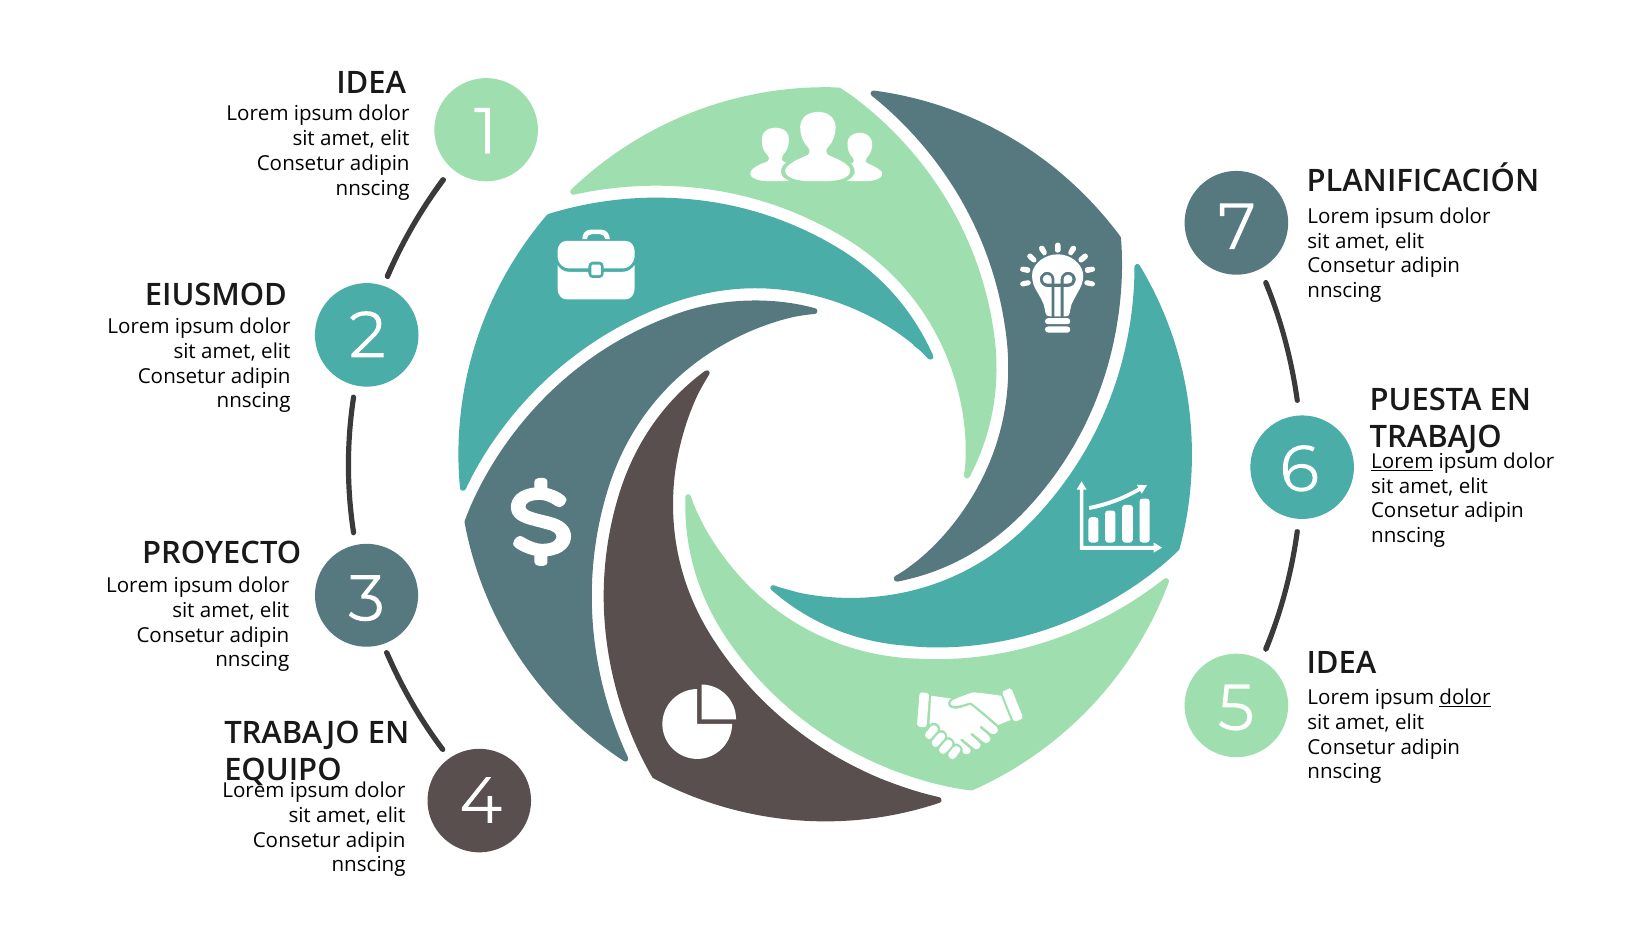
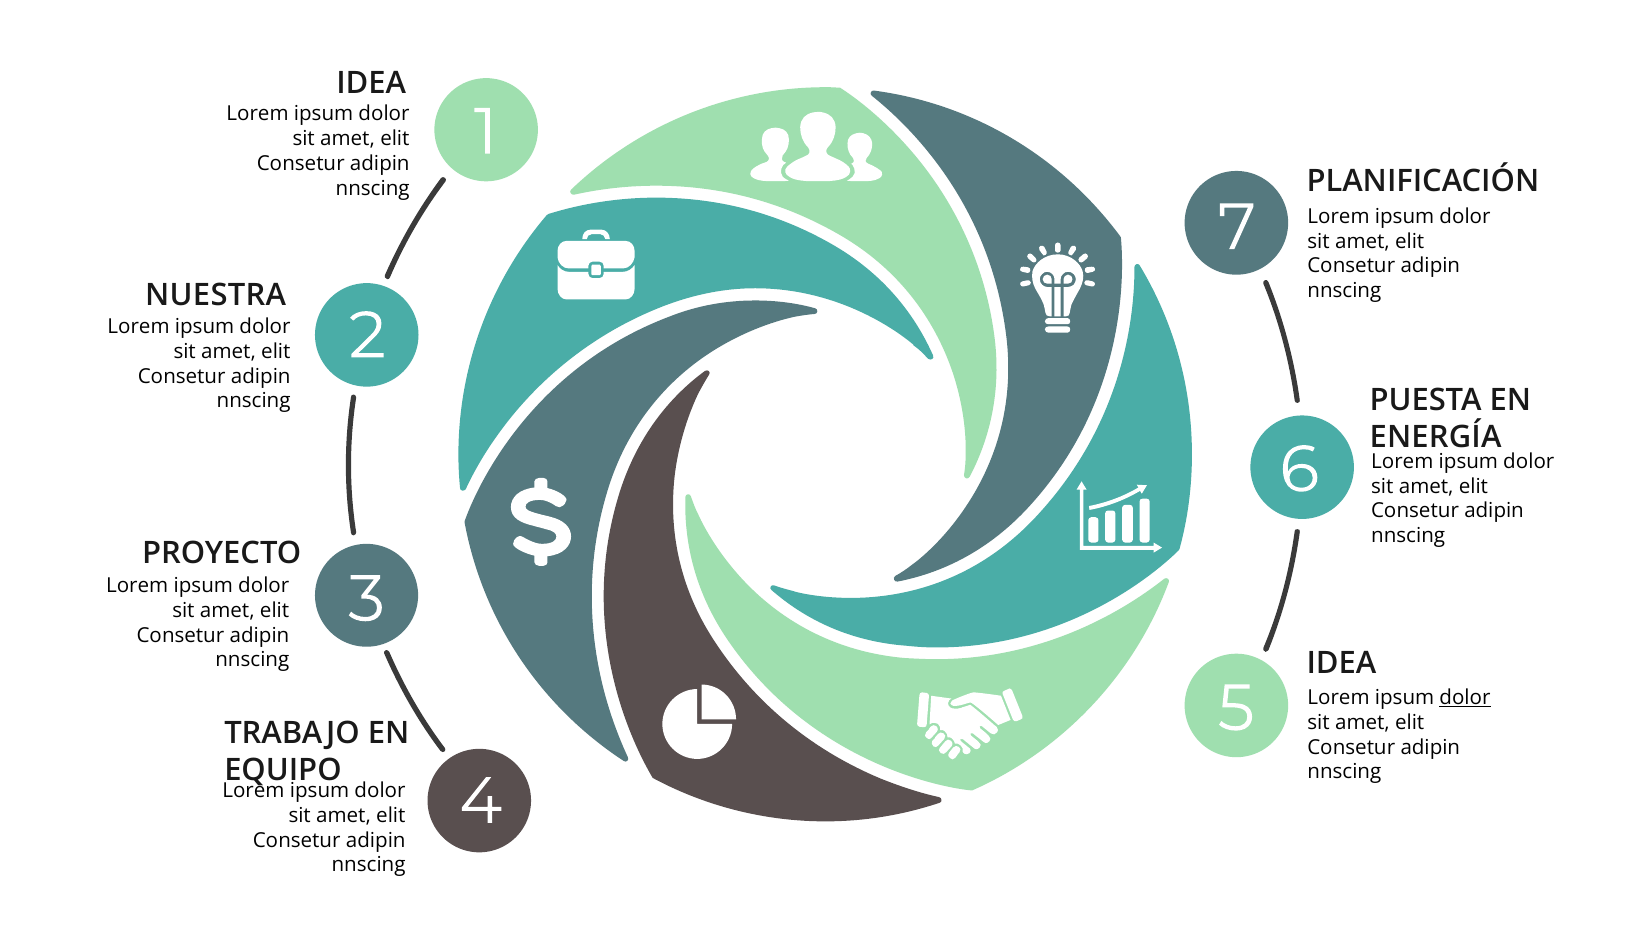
EIUSMOD: EIUSMOD -> NUESTRA
TRABAJO at (1436, 438): TRABAJO -> ENERGÍA
Lorem at (1402, 462) underline: present -> none
